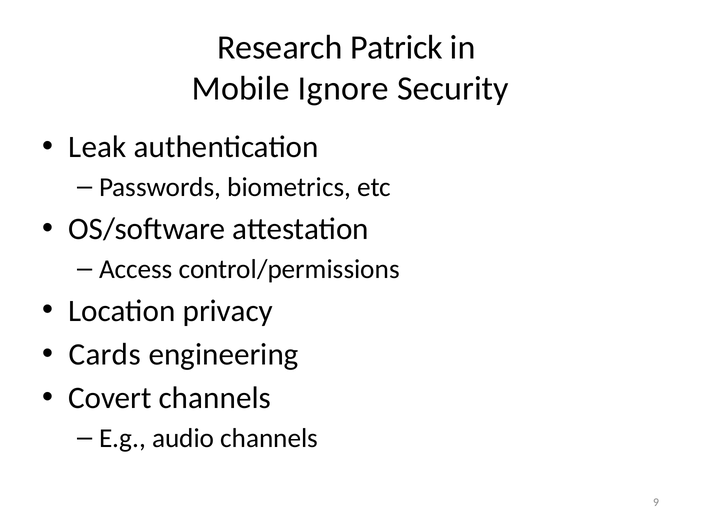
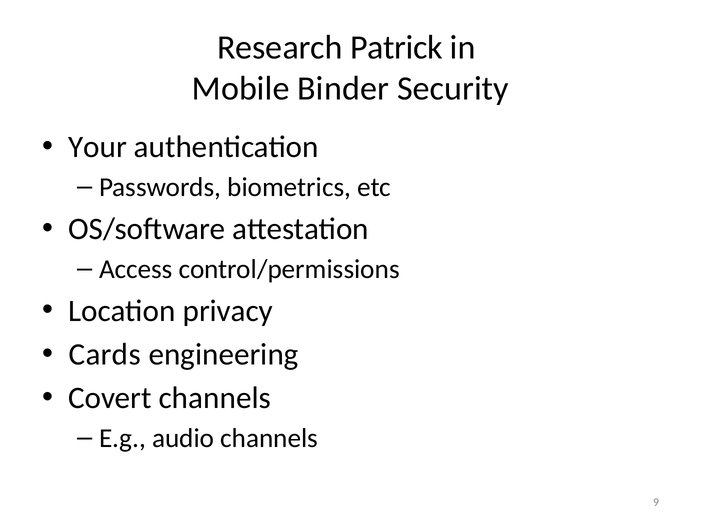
Ignore: Ignore -> Binder
Leak: Leak -> Your
